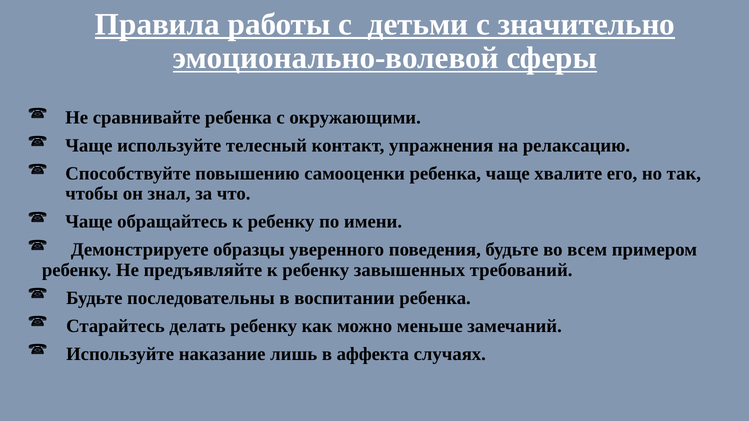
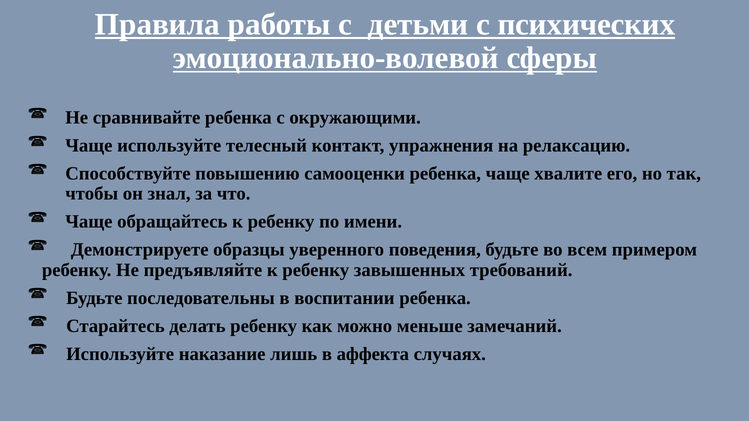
значительно: значительно -> психических
